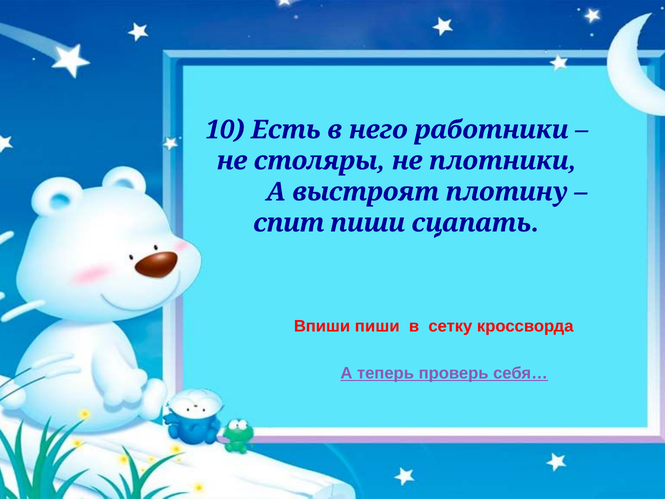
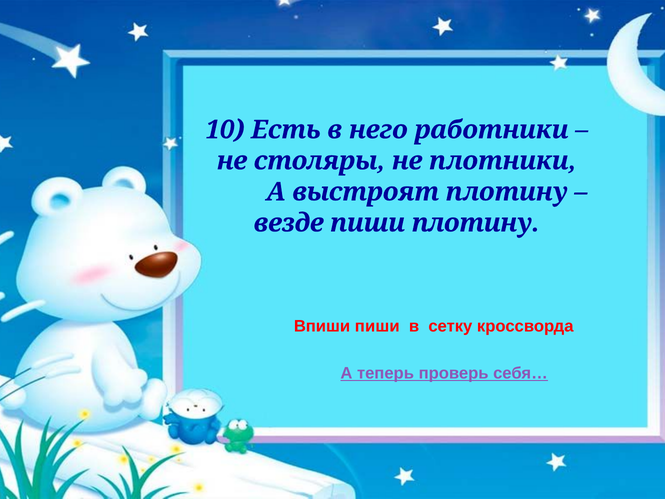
спит: спит -> везде
пиши сцапать: сцапать -> плотину
